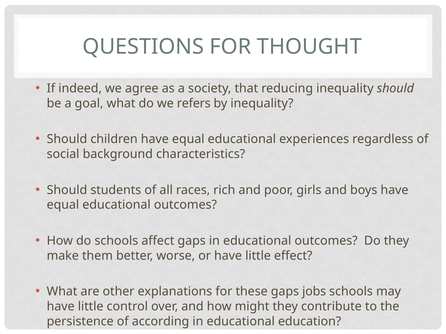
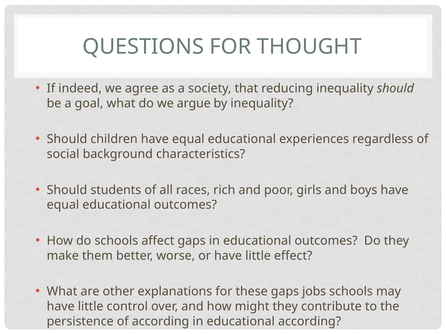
refers: refers -> argue
educational education: education -> according
